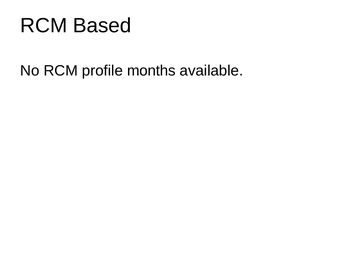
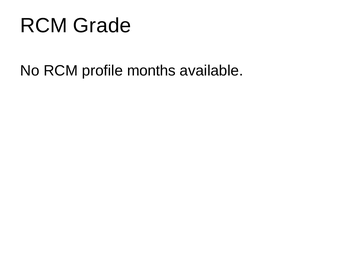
Based: Based -> Grade
